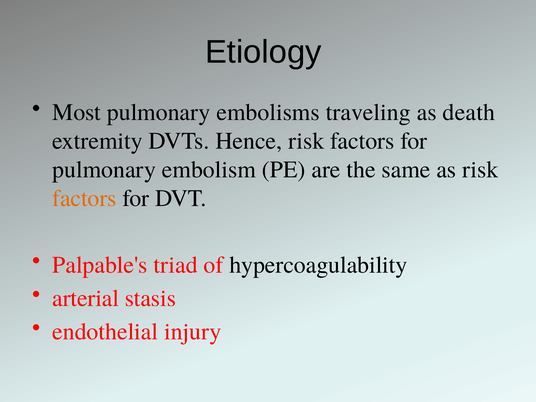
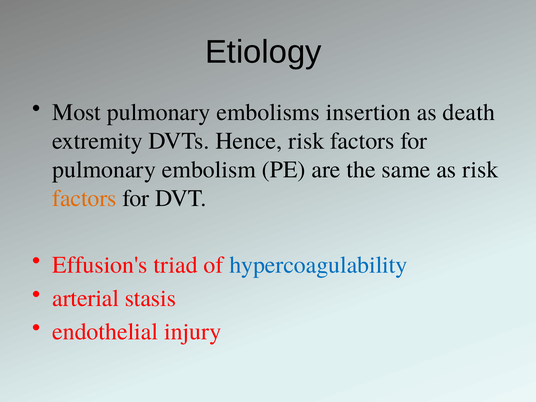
traveling: traveling -> insertion
Palpable's: Palpable's -> Effusion's
hypercoagulability colour: black -> blue
